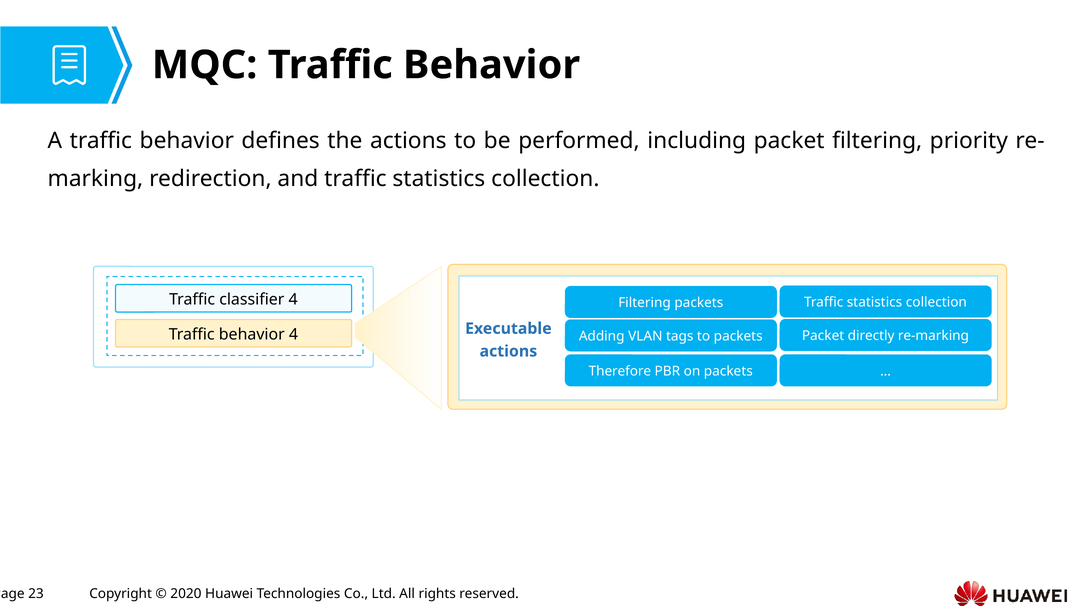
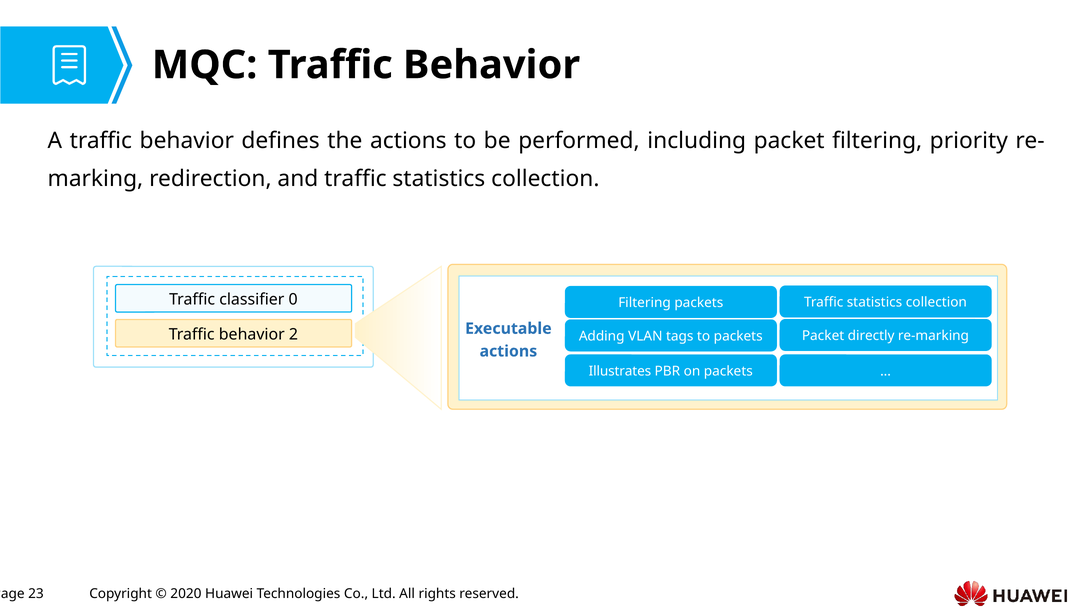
classifier 4: 4 -> 0
behavior 4: 4 -> 2
Therefore: Therefore -> Illustrates
